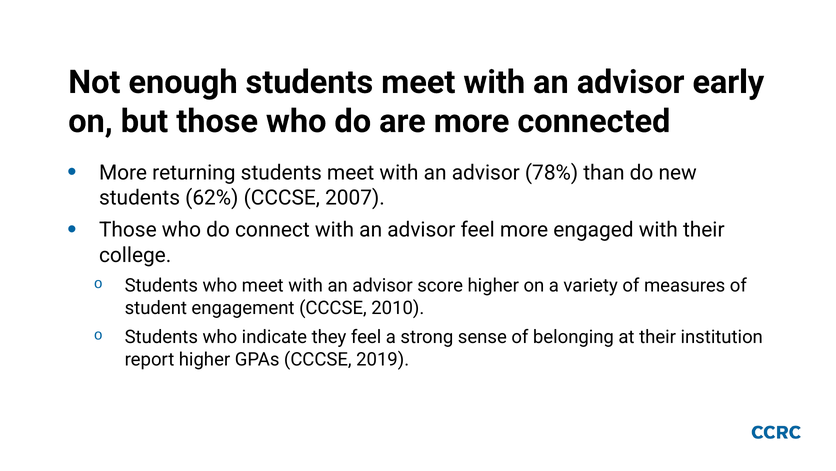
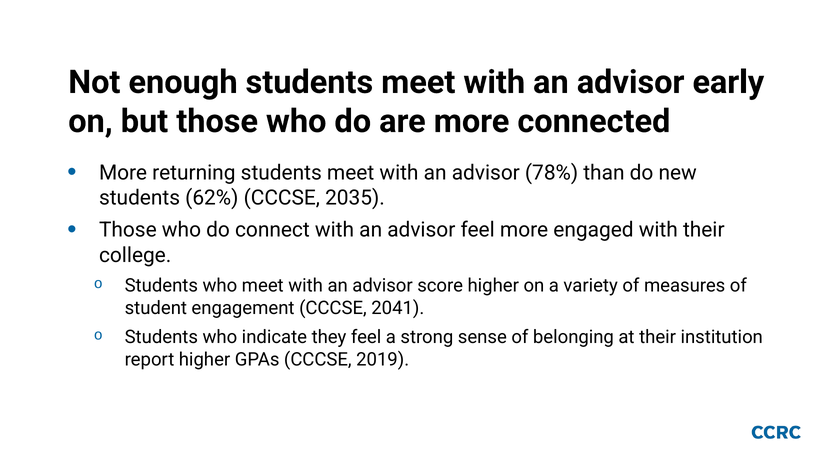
2007: 2007 -> 2035
2010: 2010 -> 2041
